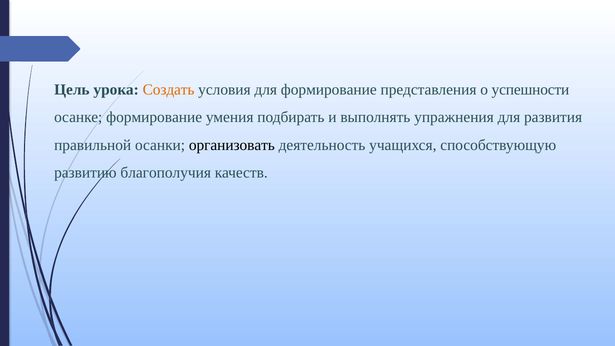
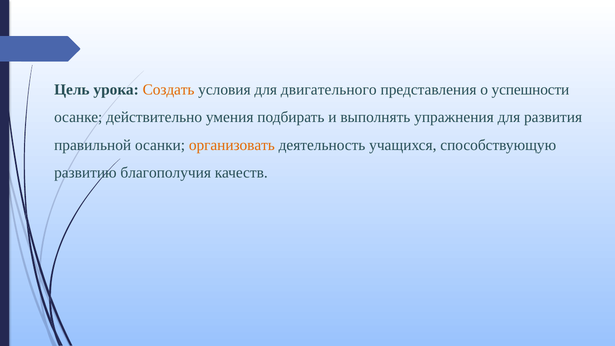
для формирование: формирование -> двигательного
осанке формирование: формирование -> действительно
организовать colour: black -> orange
